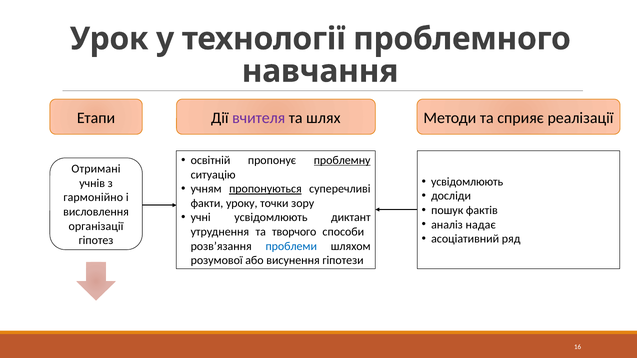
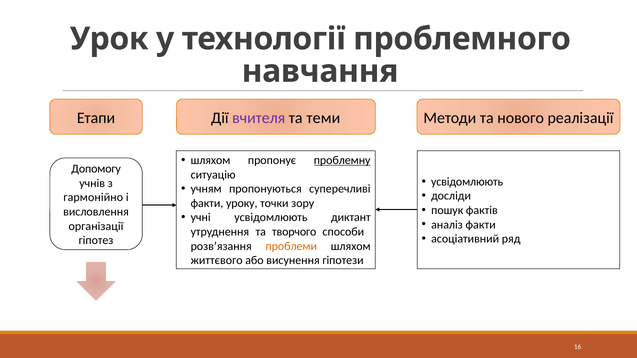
шлях: шлях -> теми
сприяє: сприяє -> нового
освітній at (210, 160): освітній -> шляхом
Отримані: Отримані -> Допомогу
пропонуються underline: present -> none
аналіз надає: надає -> факти
проблеми colour: blue -> orange
розумової: розумової -> життєвого
